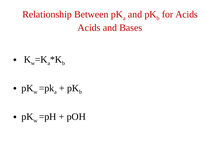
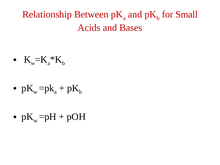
for Acids: Acids -> Small
